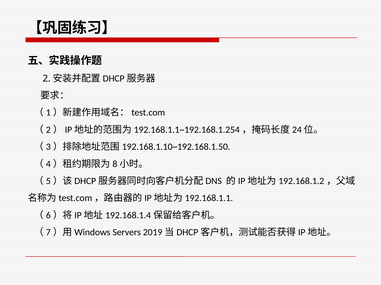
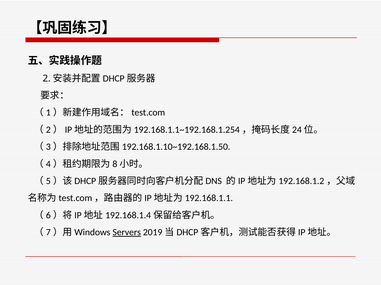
Servers underline: none -> present
